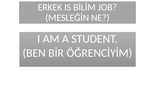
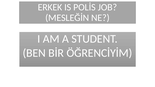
BİLİM: BİLİM -> POLİS
